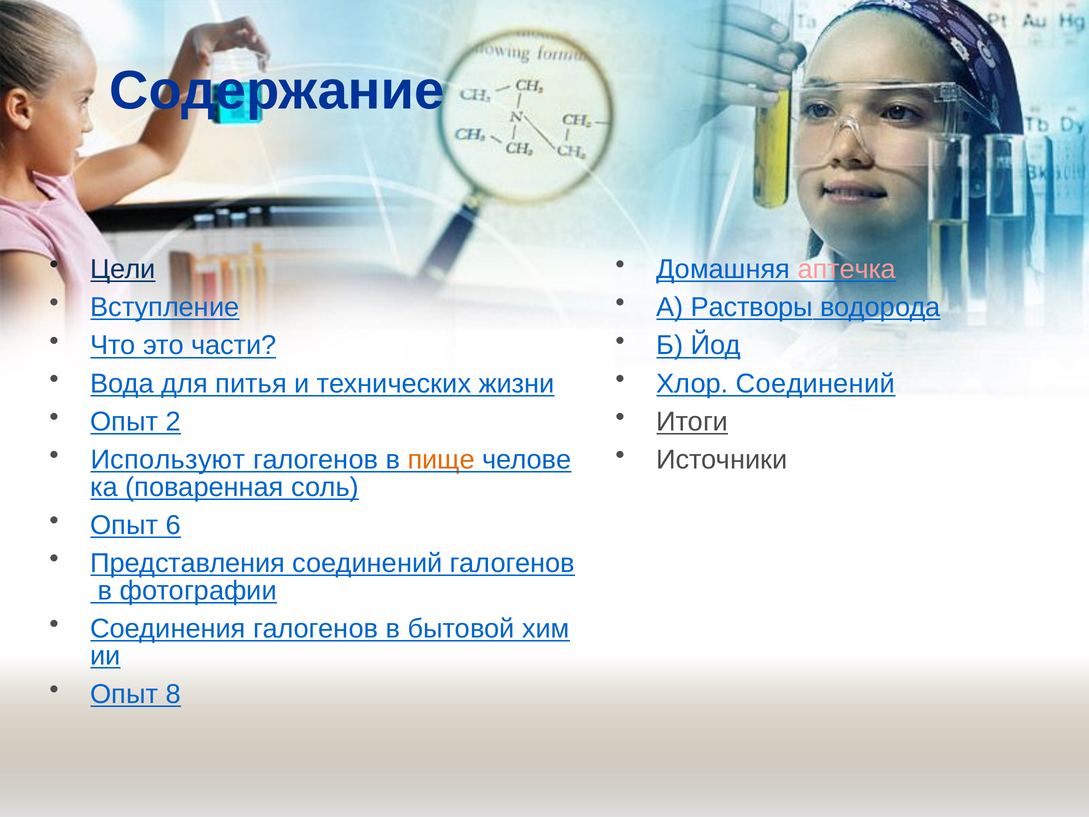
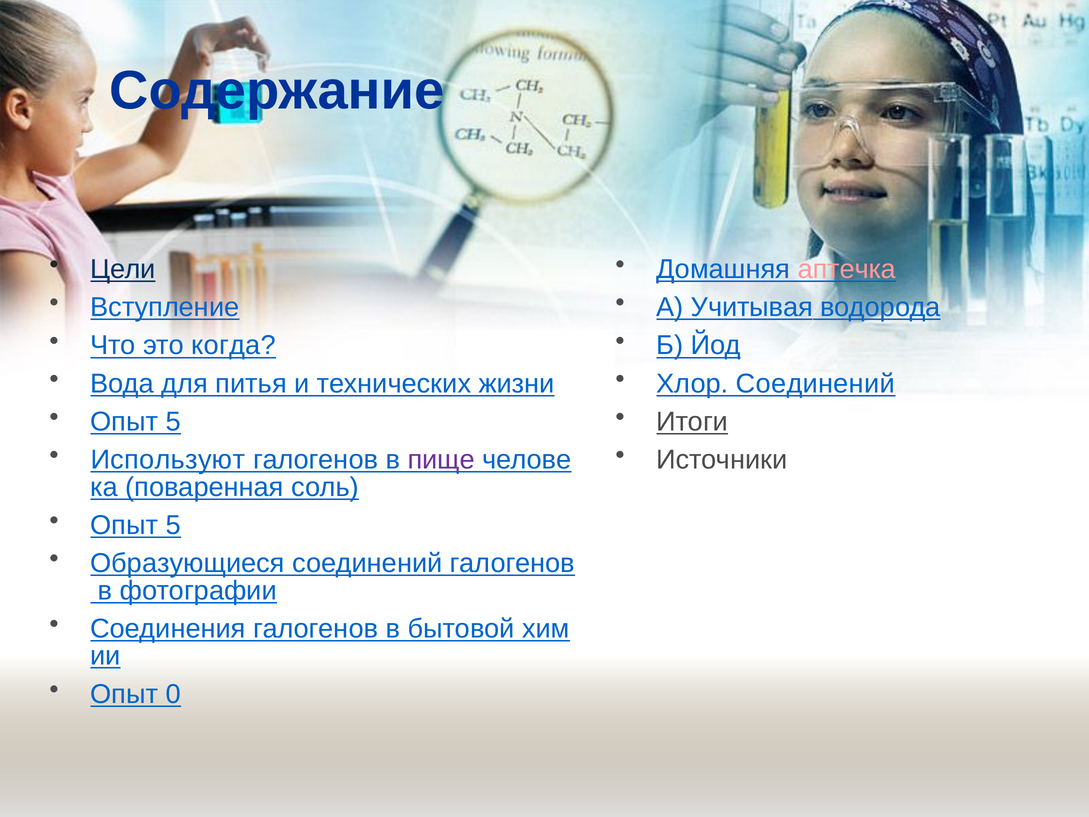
Растворы: Растворы -> Учитывая
части: части -> когда
2 at (173, 422): 2 -> 5
пище colour: orange -> purple
6 at (173, 525): 6 -> 5
Представления: Представления -> Образующиеся
8: 8 -> 0
